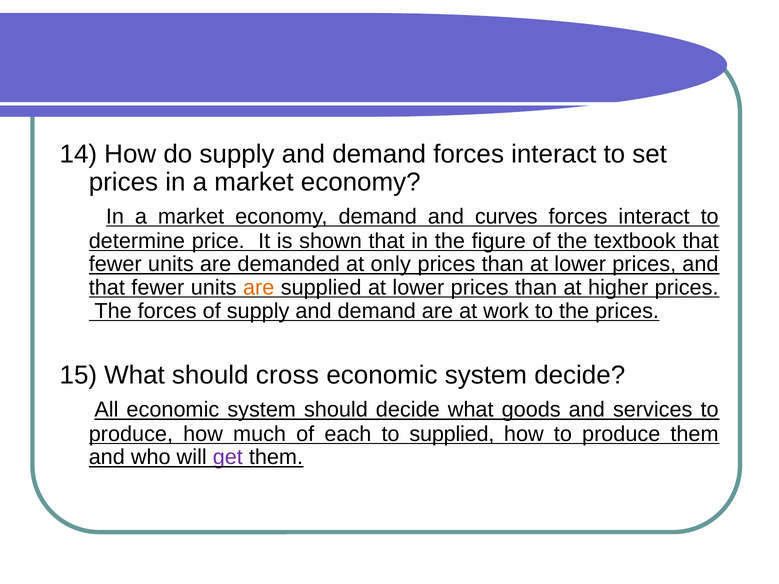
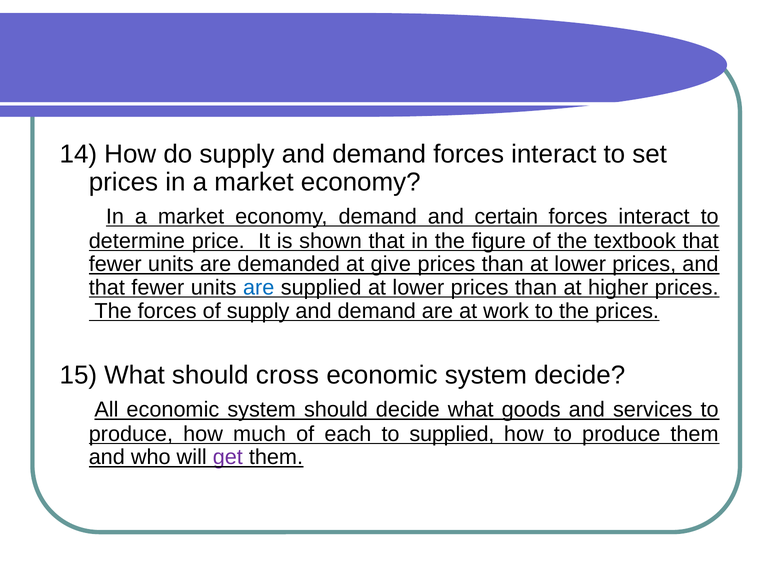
curves: curves -> certain
only: only -> give
are at (259, 288) colour: orange -> blue
